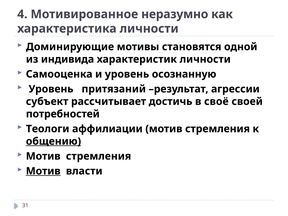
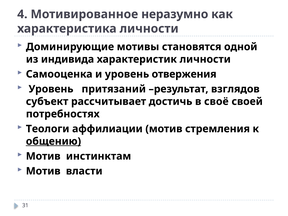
осознанную: осознанную -> отвержения
агрессии: агрессии -> взглядов
потребностей: потребностей -> потребностях
стремления at (99, 156): стремления -> инстинктам
Мотив at (43, 171) underline: present -> none
